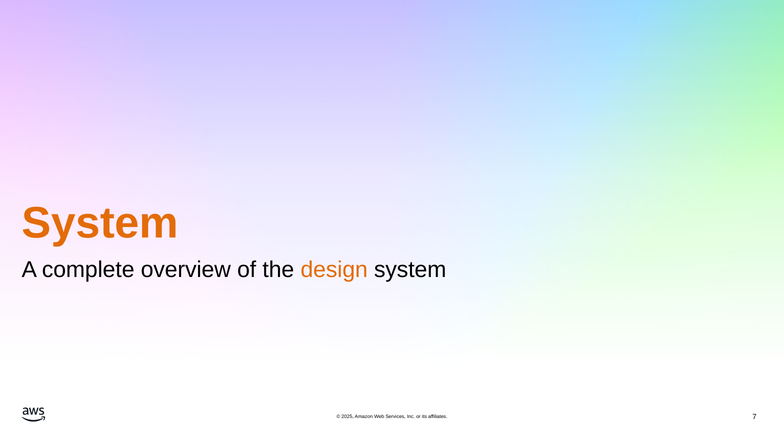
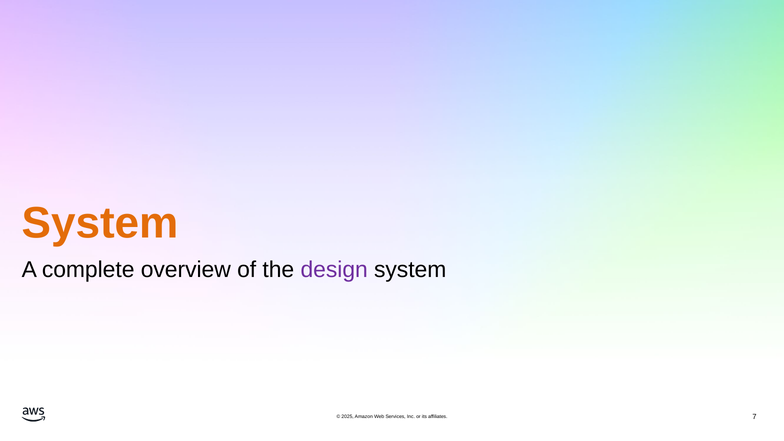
design colour: orange -> purple
